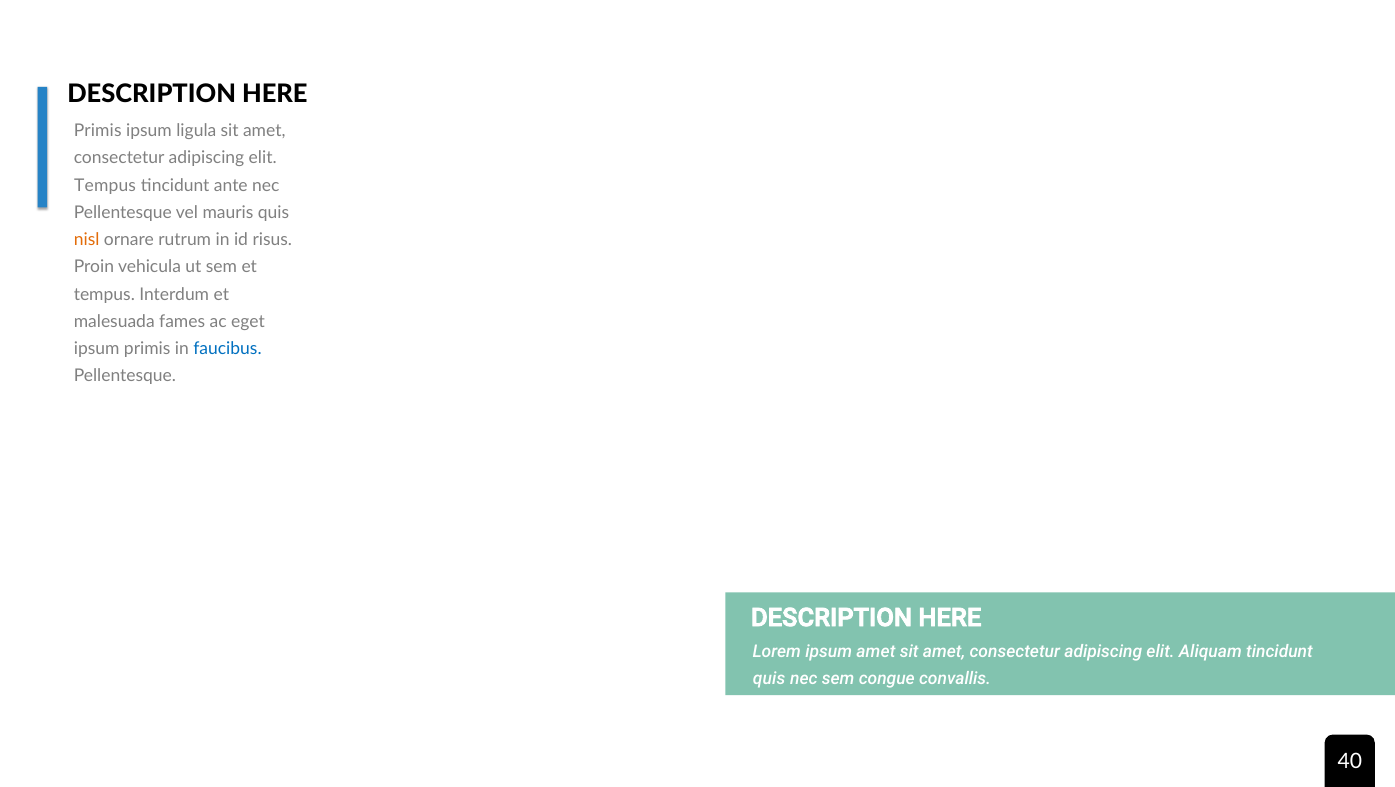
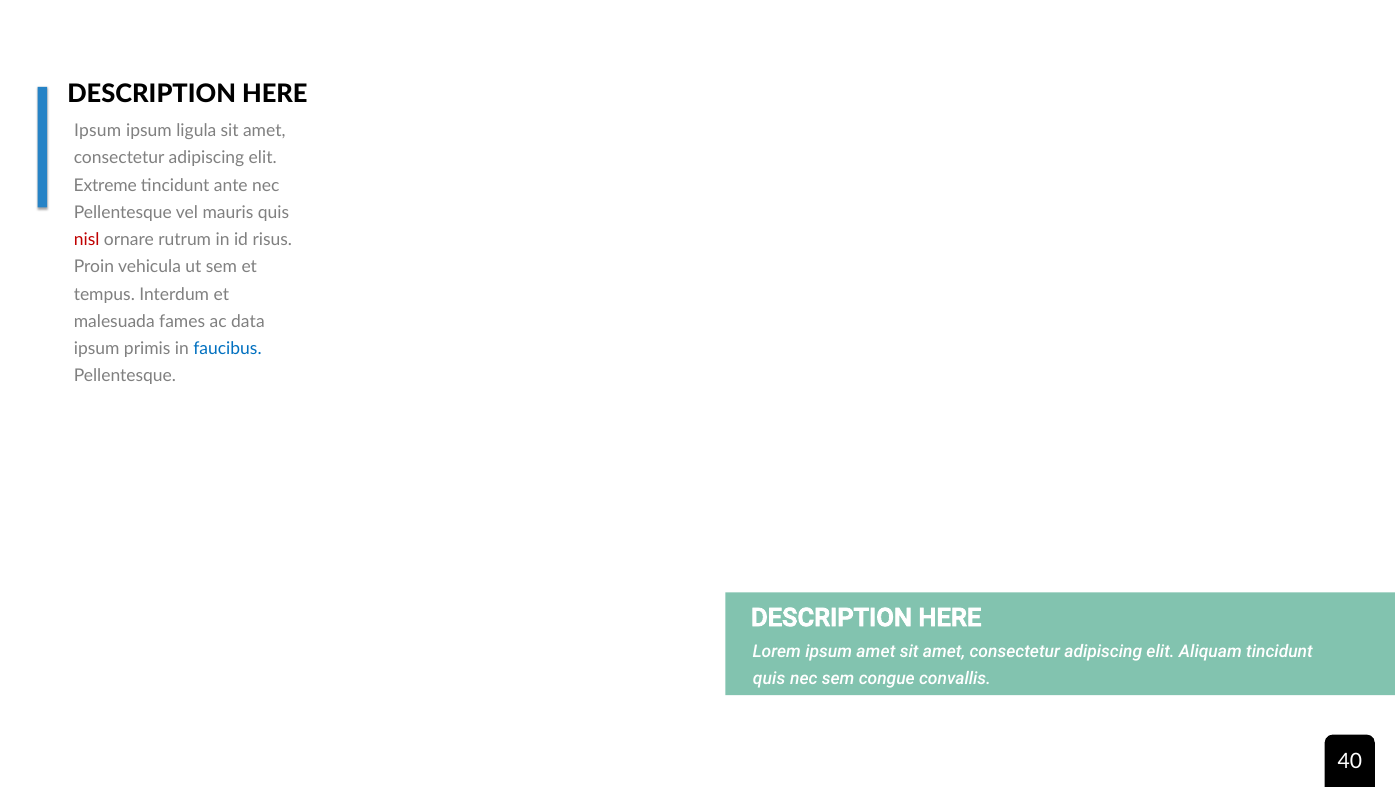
Primis at (98, 131): Primis -> Ipsum
Tempus at (105, 185): Tempus -> Extreme
nisl colour: orange -> red
eget: eget -> data
